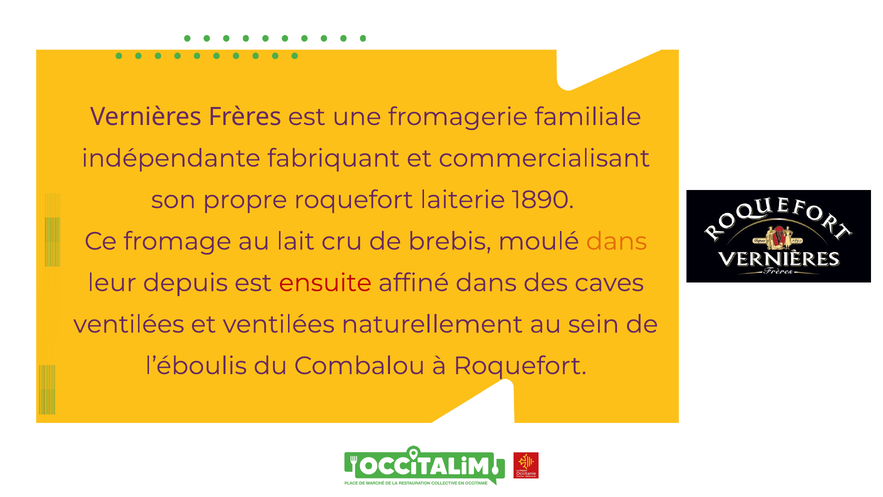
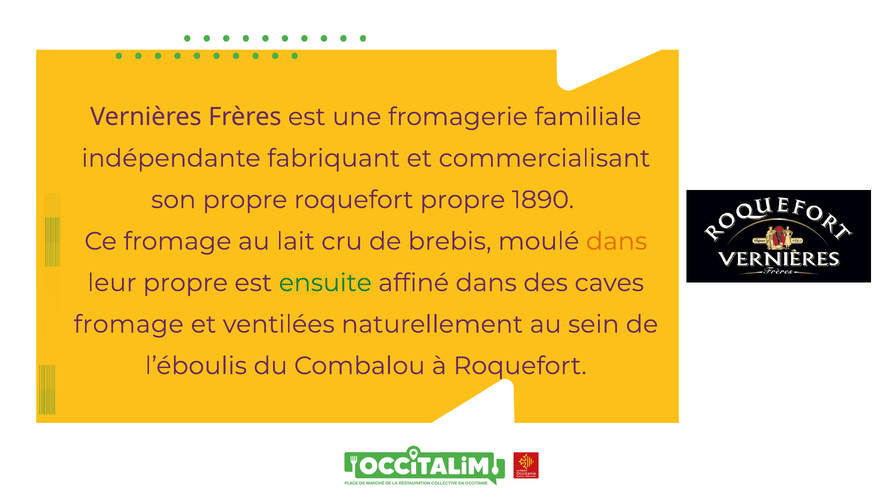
roquefort laiterie: laiterie -> propre
leur depuis: depuis -> propre
ensuite colour: red -> green
ventilées at (129, 324): ventilées -> fromage
